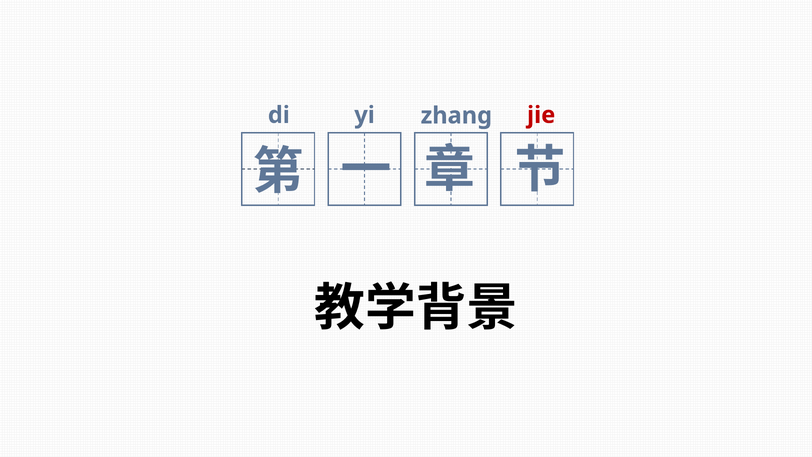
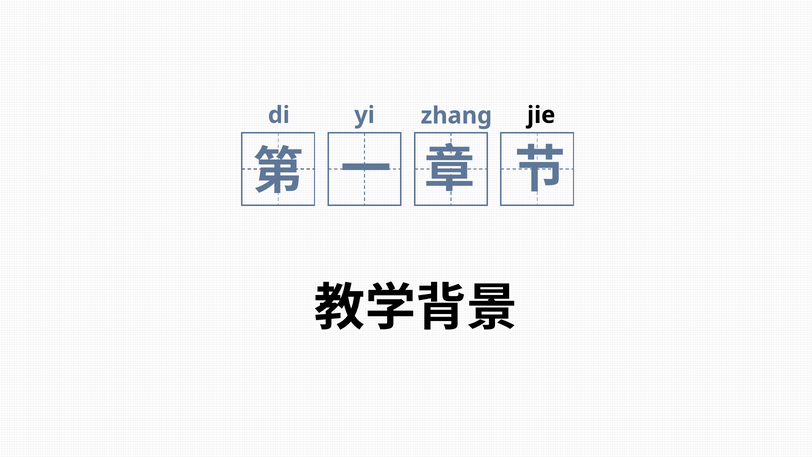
jie colour: red -> black
